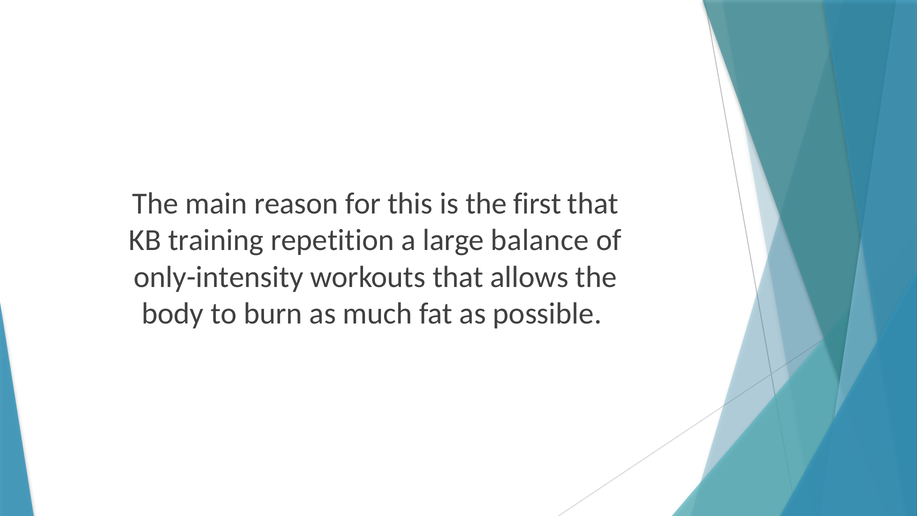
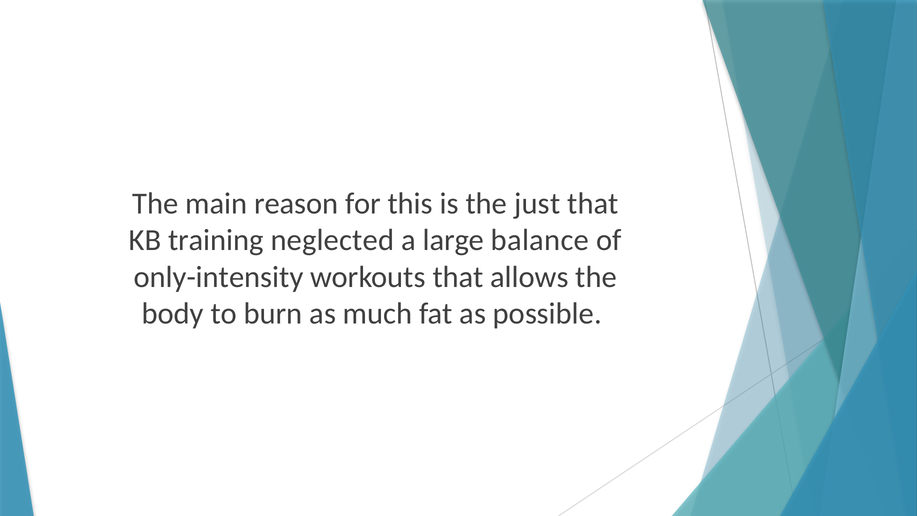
first: first -> just
repetition: repetition -> neglected
